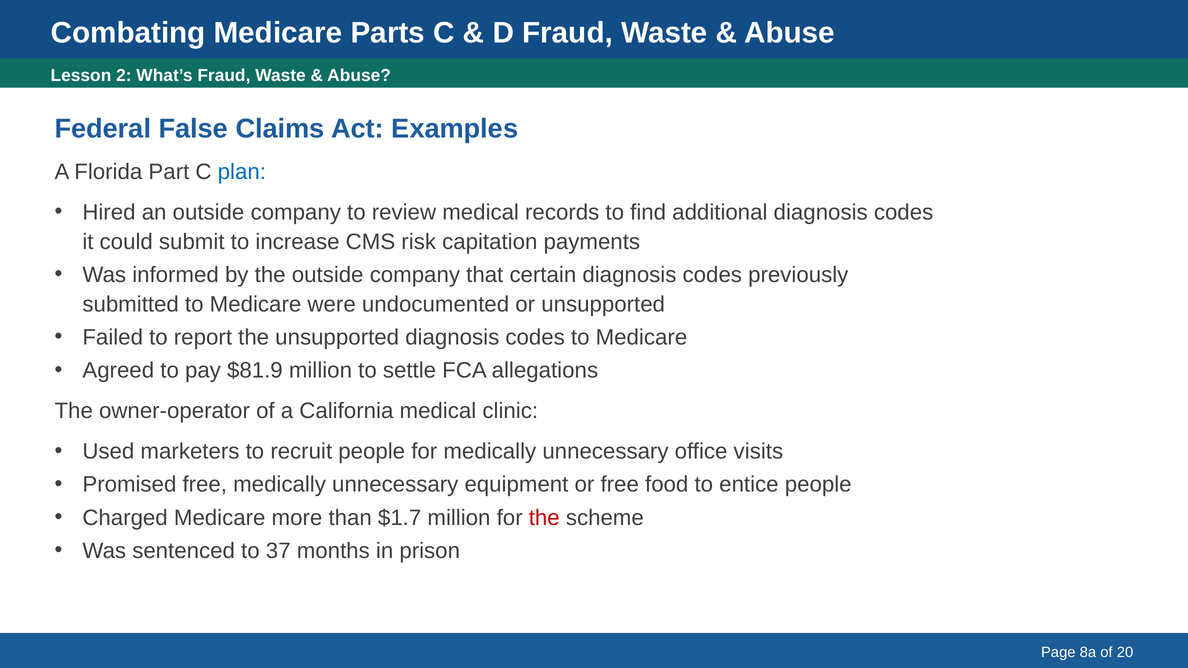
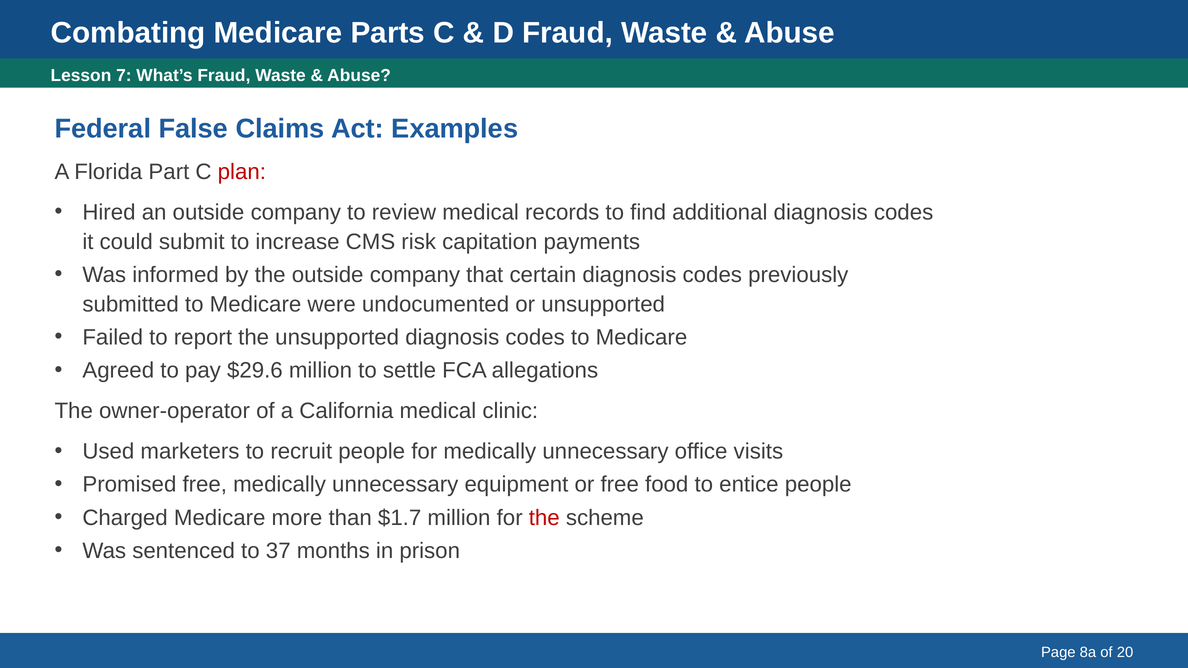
2: 2 -> 7
plan colour: blue -> red
$81.9: $81.9 -> $29.6
